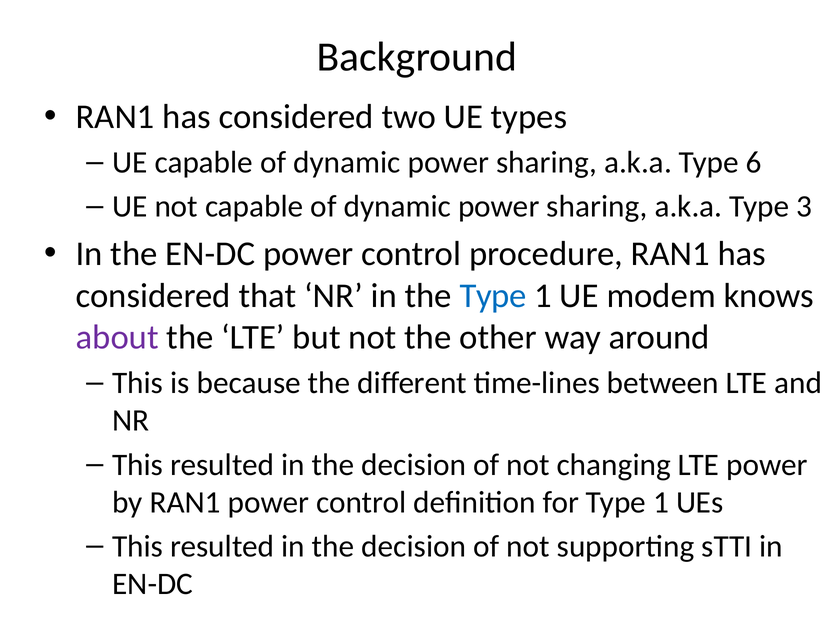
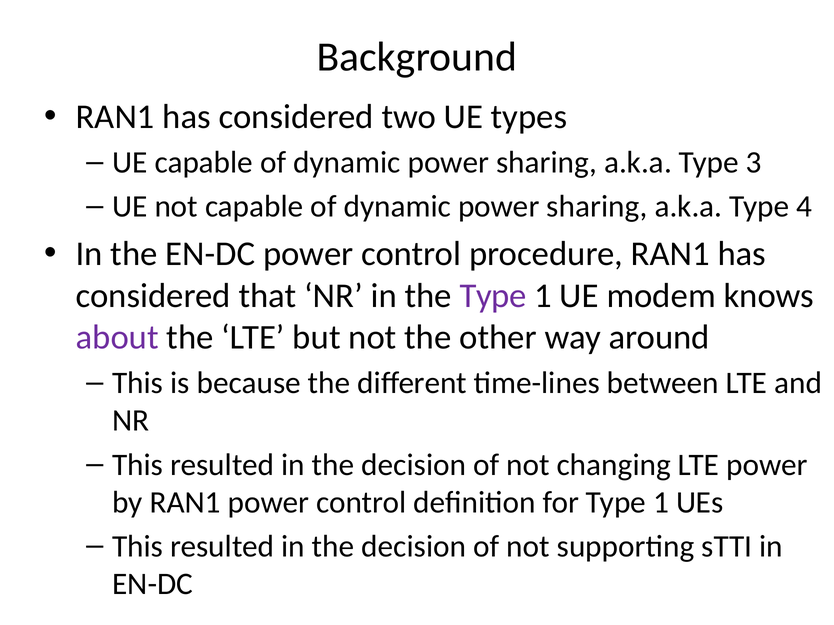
6: 6 -> 3
3: 3 -> 4
Type at (493, 296) colour: blue -> purple
